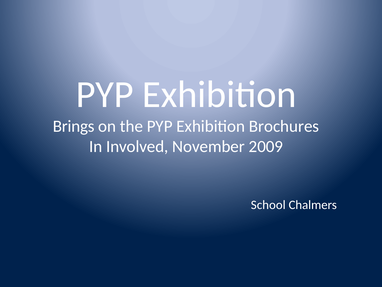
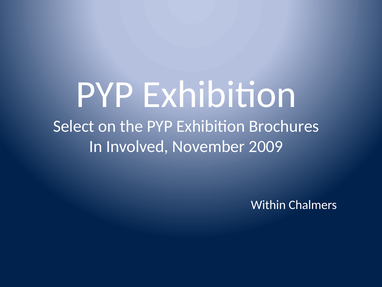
Brings: Brings -> Select
School: School -> Within
